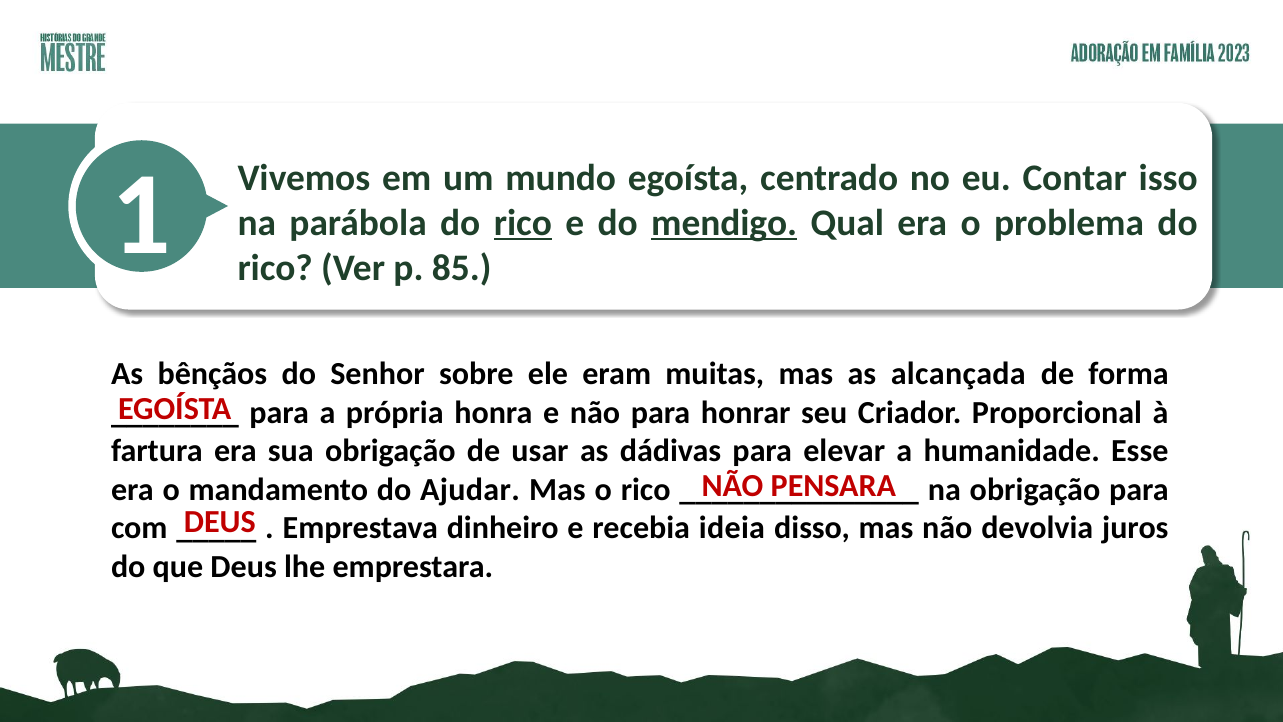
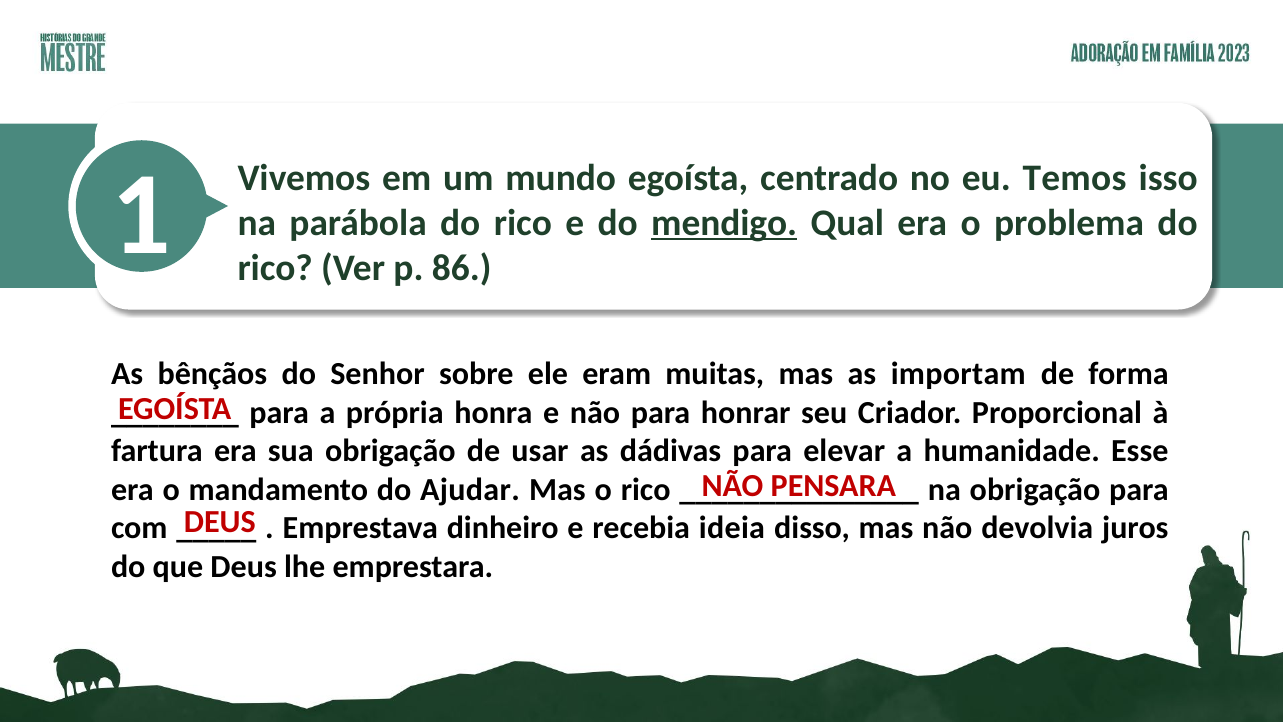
Contar: Contar -> Temos
rico at (523, 223) underline: present -> none
85: 85 -> 86
alcançada: alcançada -> importam
